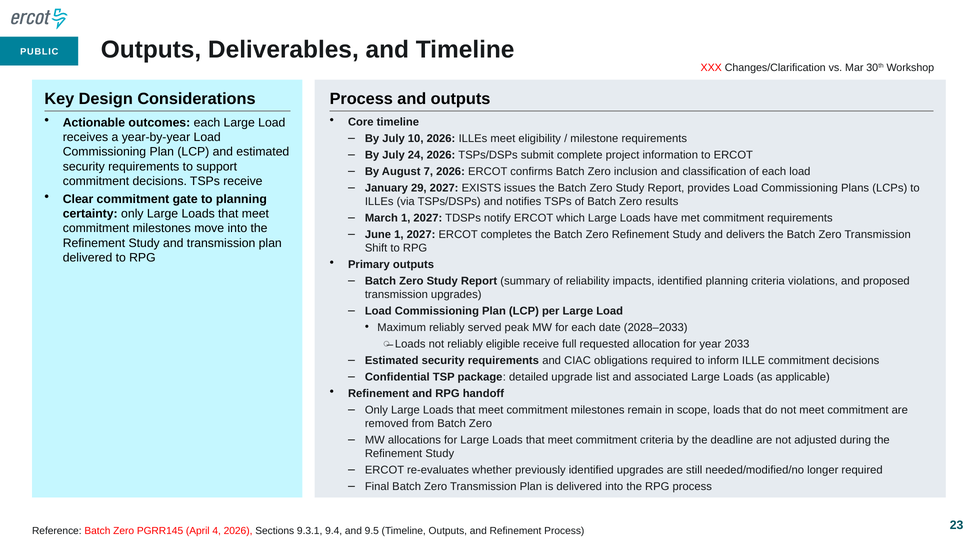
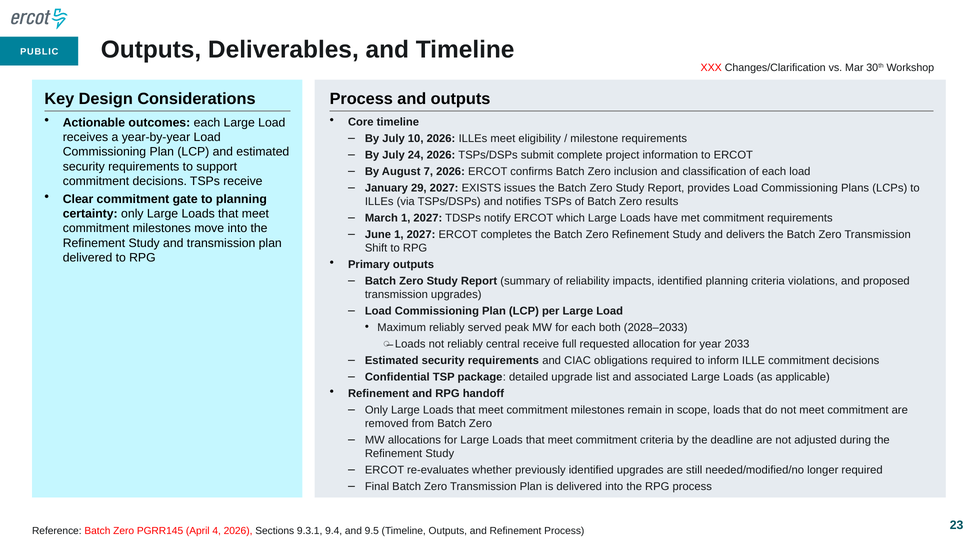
date: date -> both
eligible: eligible -> central
